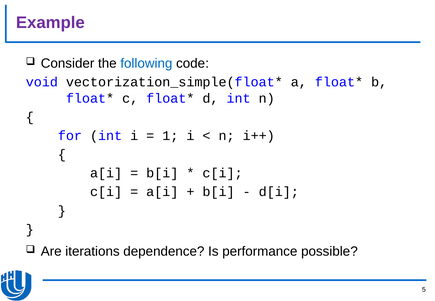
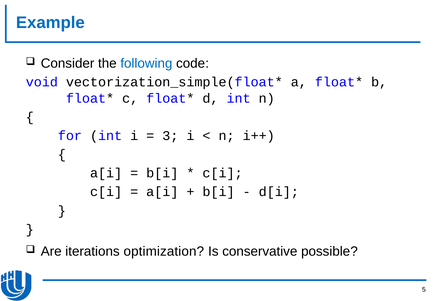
Example colour: purple -> blue
1: 1 -> 3
dependence: dependence -> optimization
performance: performance -> conservative
